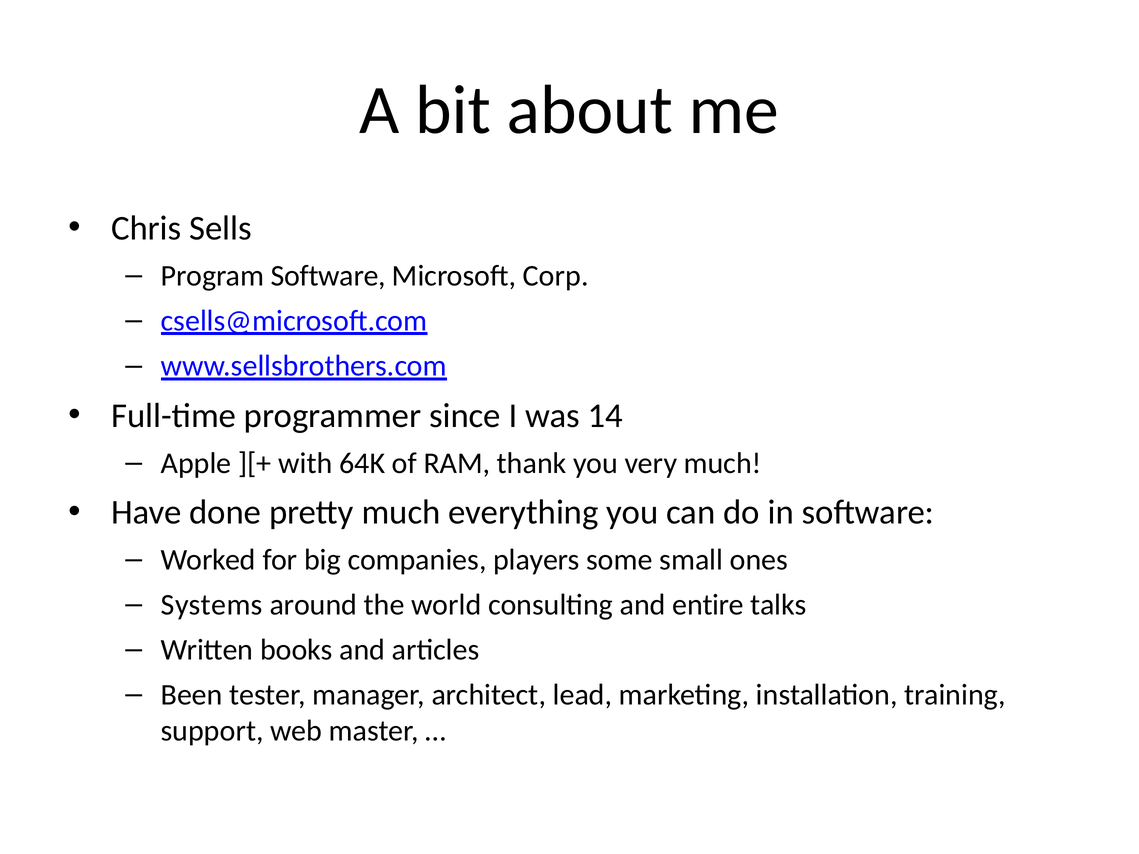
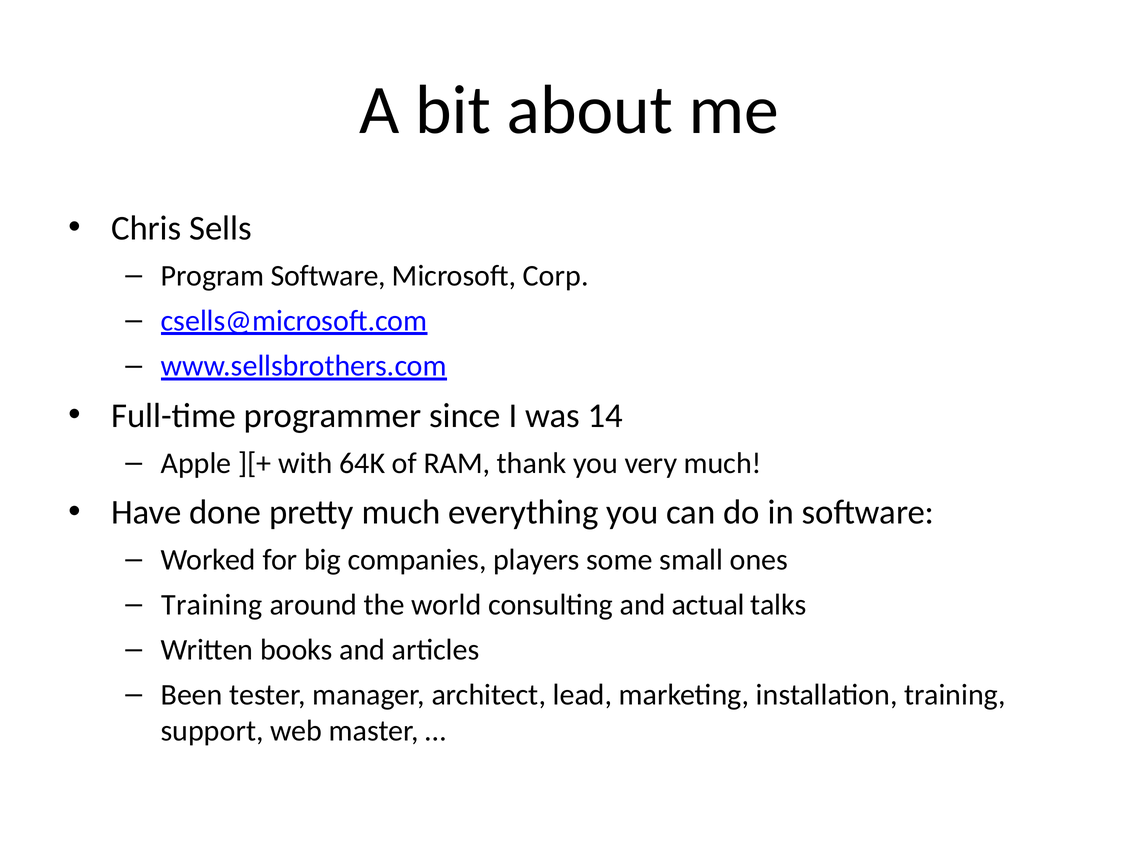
Systems at (212, 605): Systems -> Training
entire: entire -> actual
